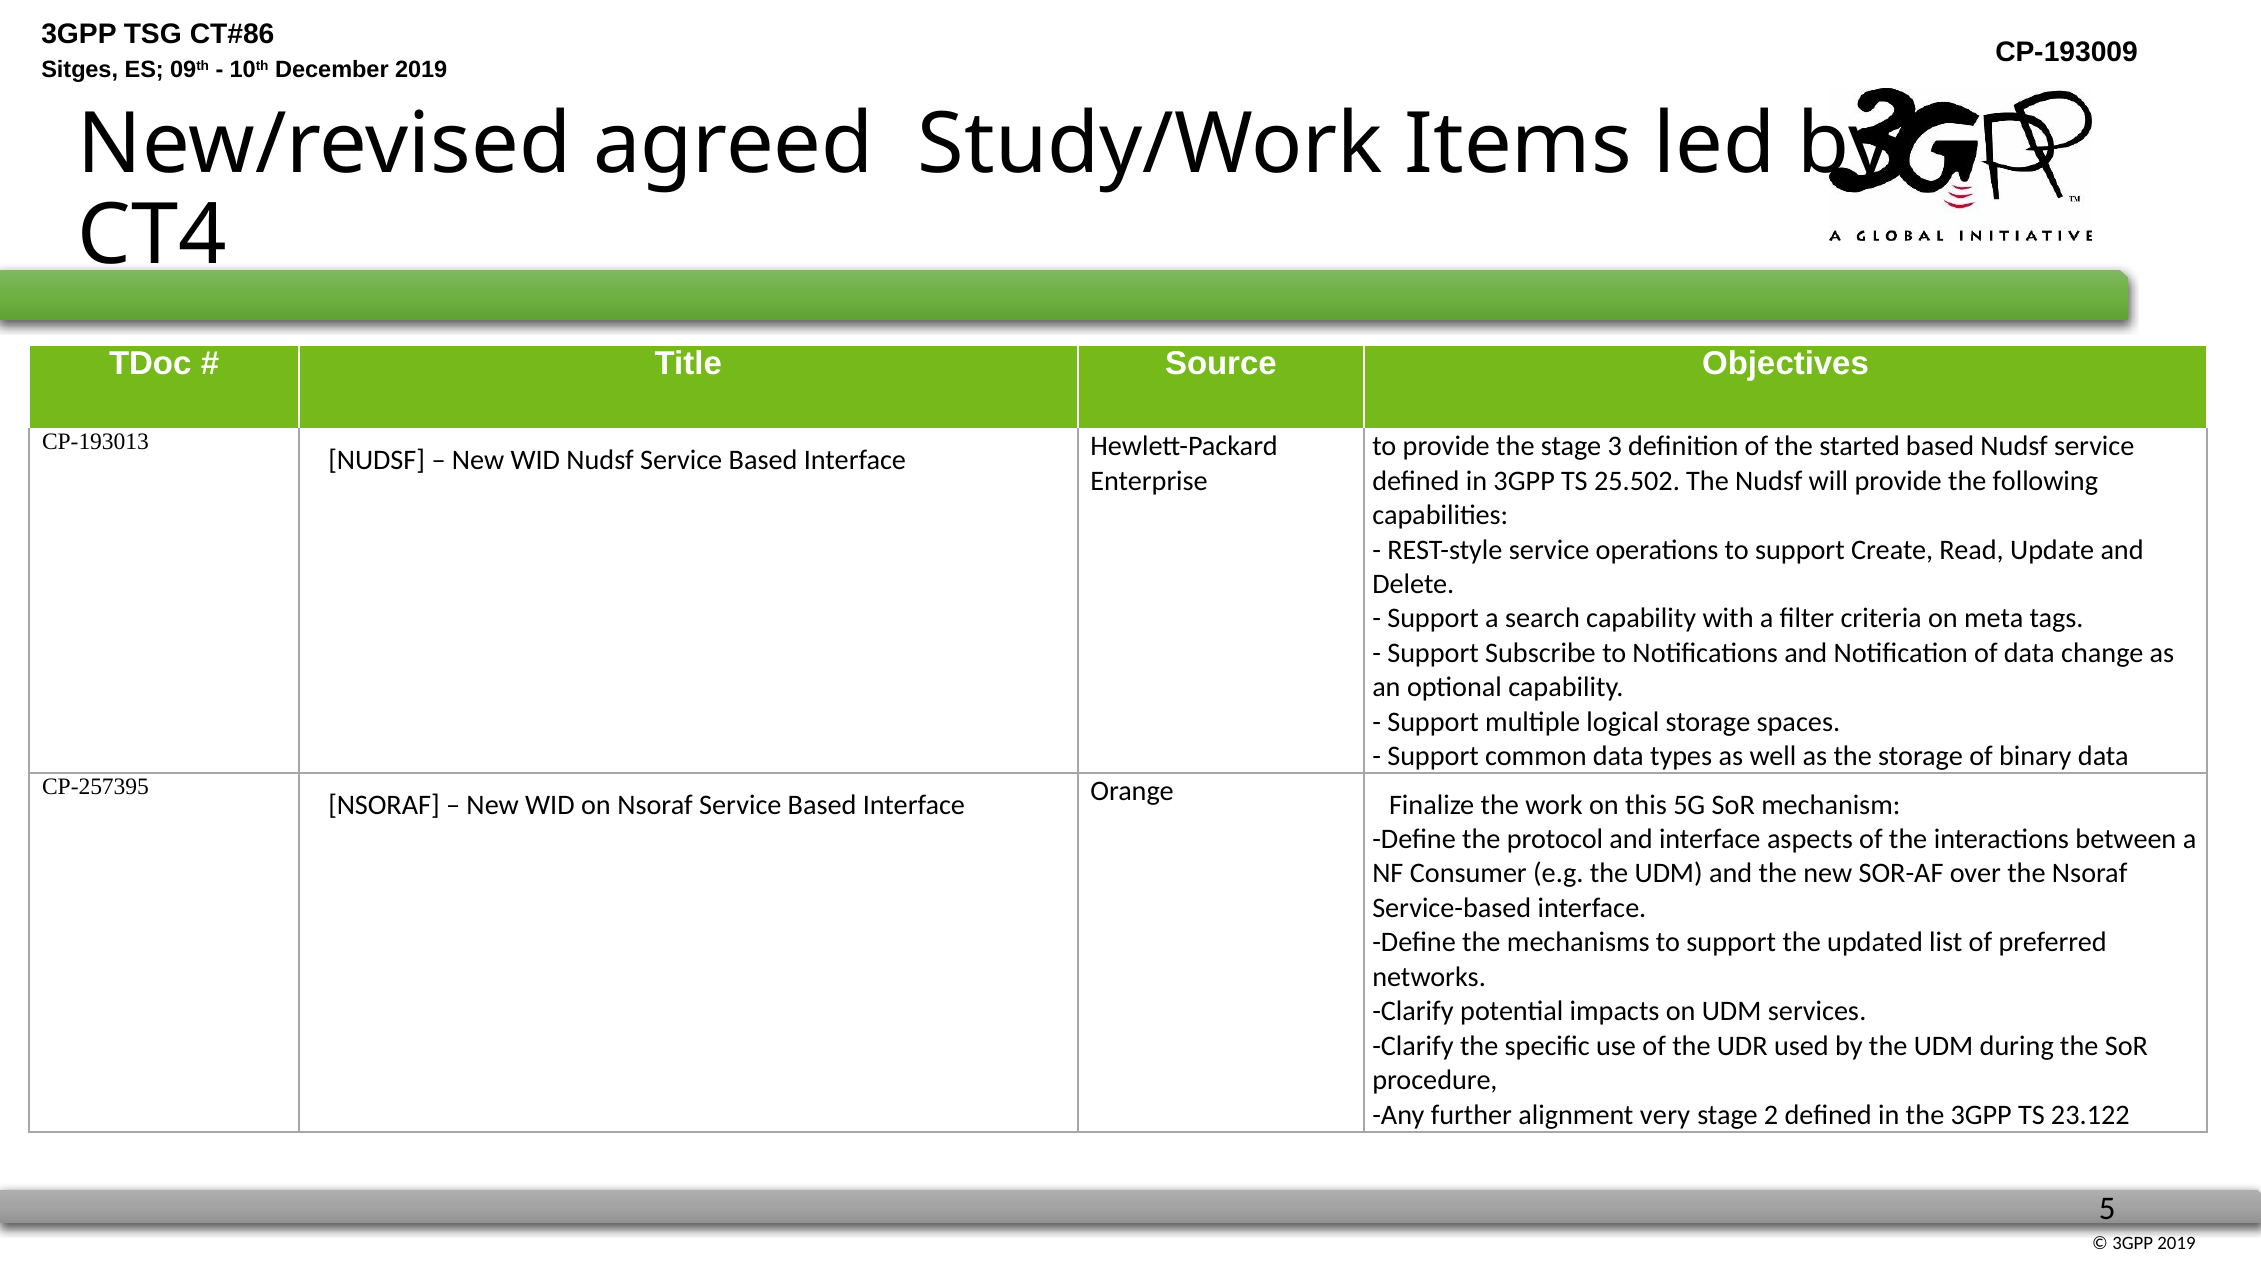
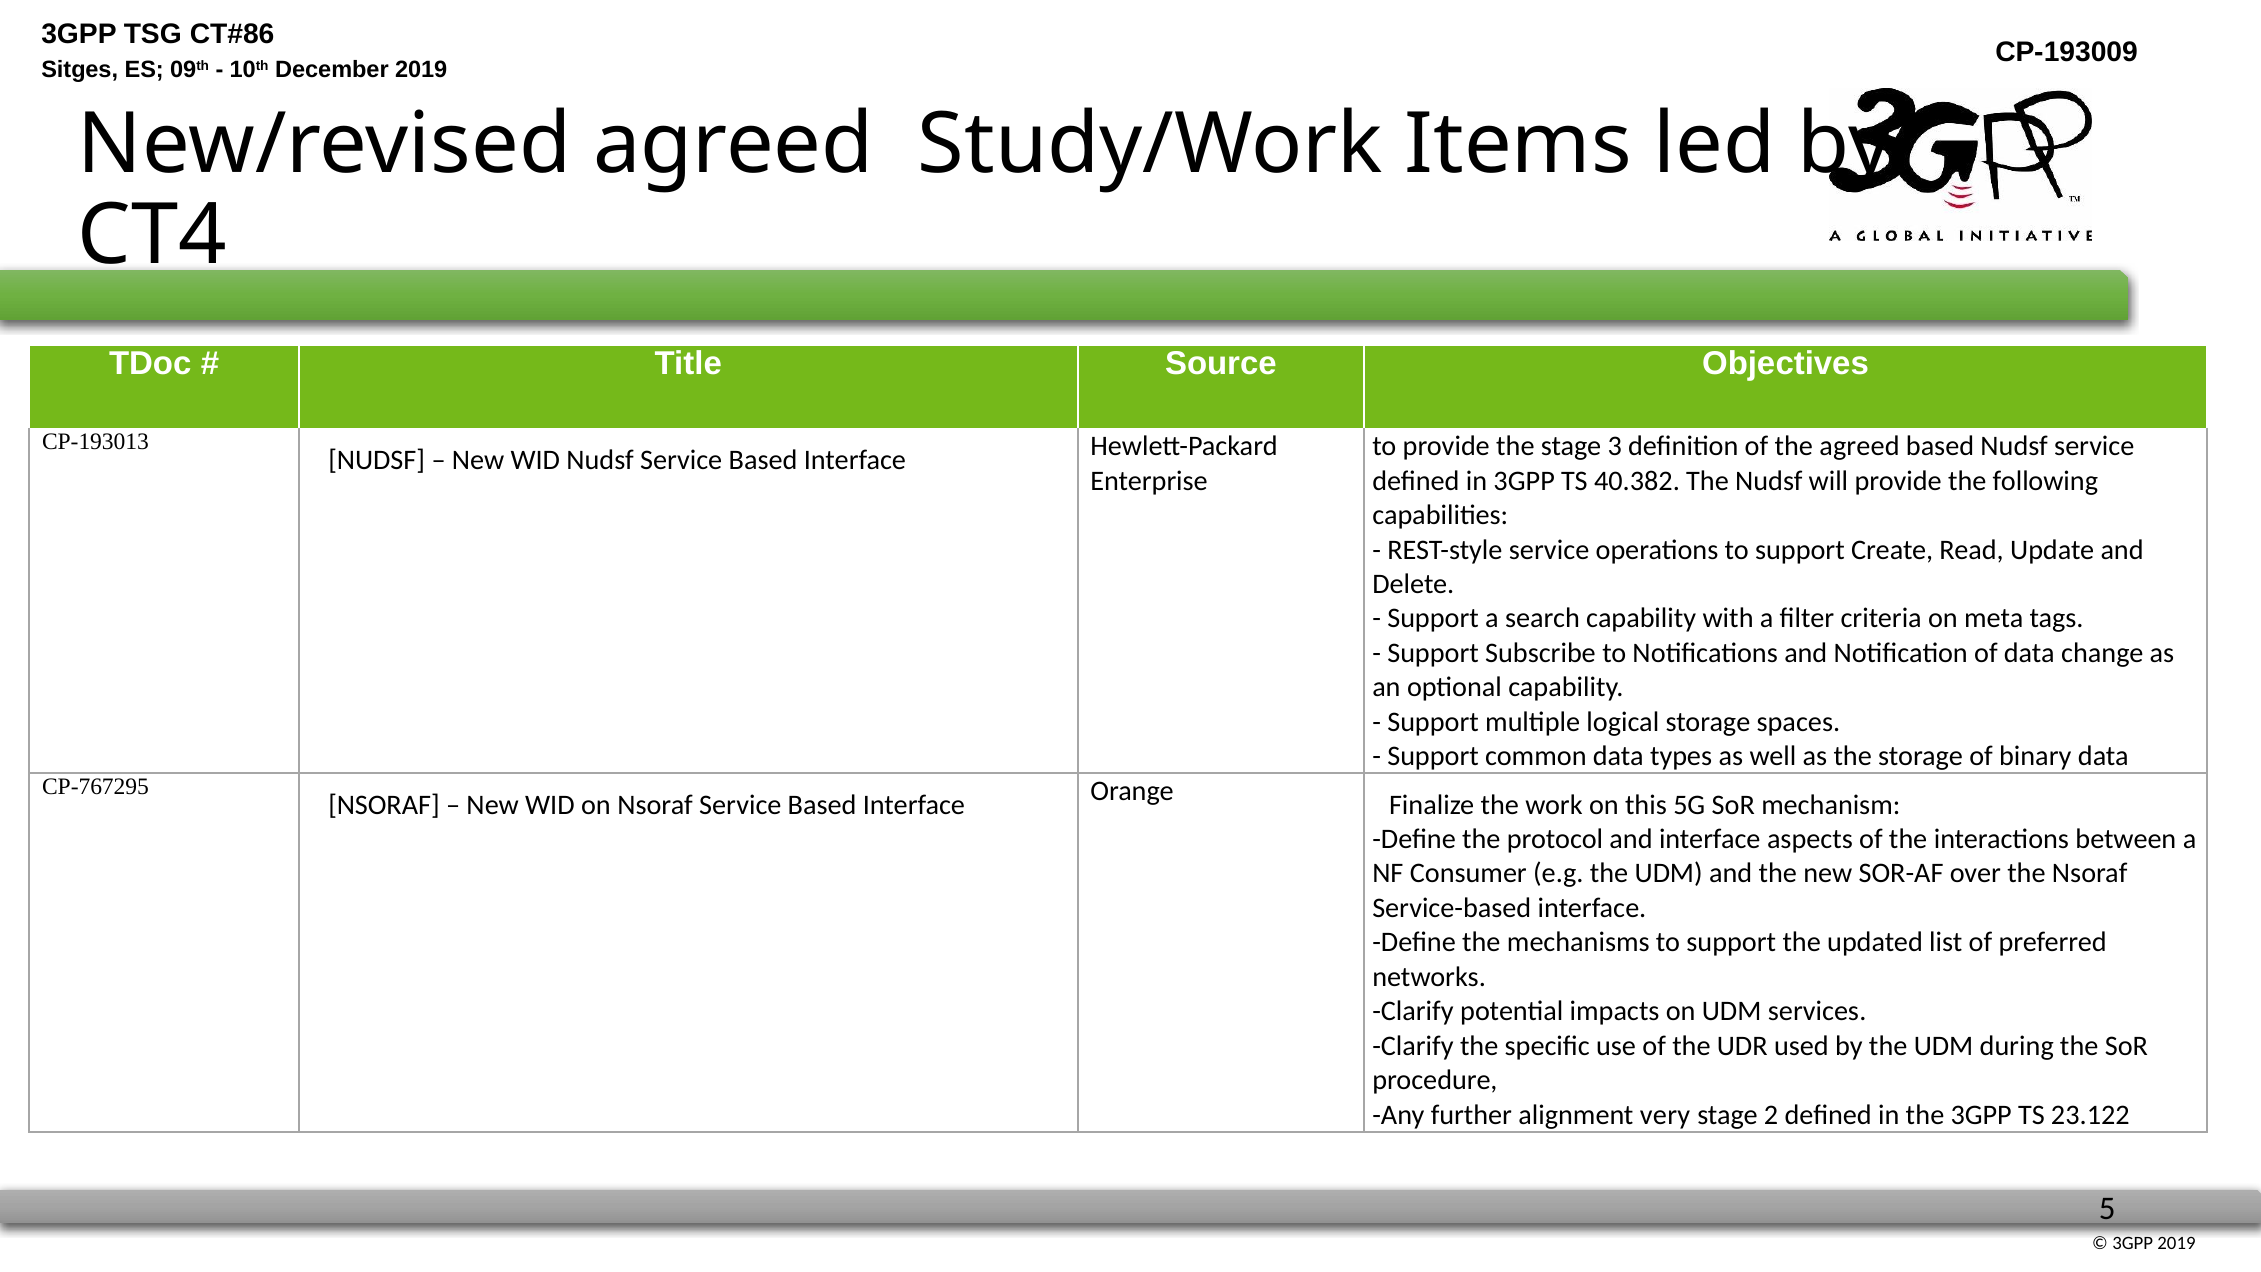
the started: started -> agreed
25.502: 25.502 -> 40.382
CP-257395: CP-257395 -> CP-767295
